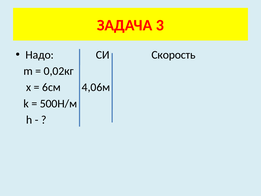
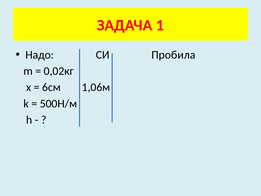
3: 3 -> 1
Скорость: Скорость -> Пробила
4,06м: 4,06м -> 1,06м
